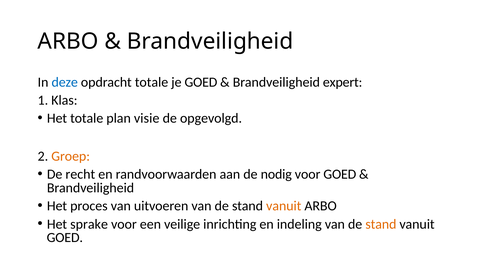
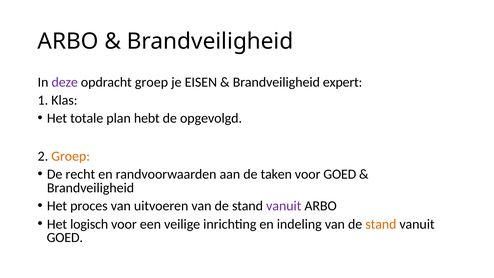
deze colour: blue -> purple
opdracht totale: totale -> groep
je GOED: GOED -> EISEN
visie: visie -> hebt
nodig: nodig -> taken
vanuit at (284, 206) colour: orange -> purple
sprake: sprake -> logisch
